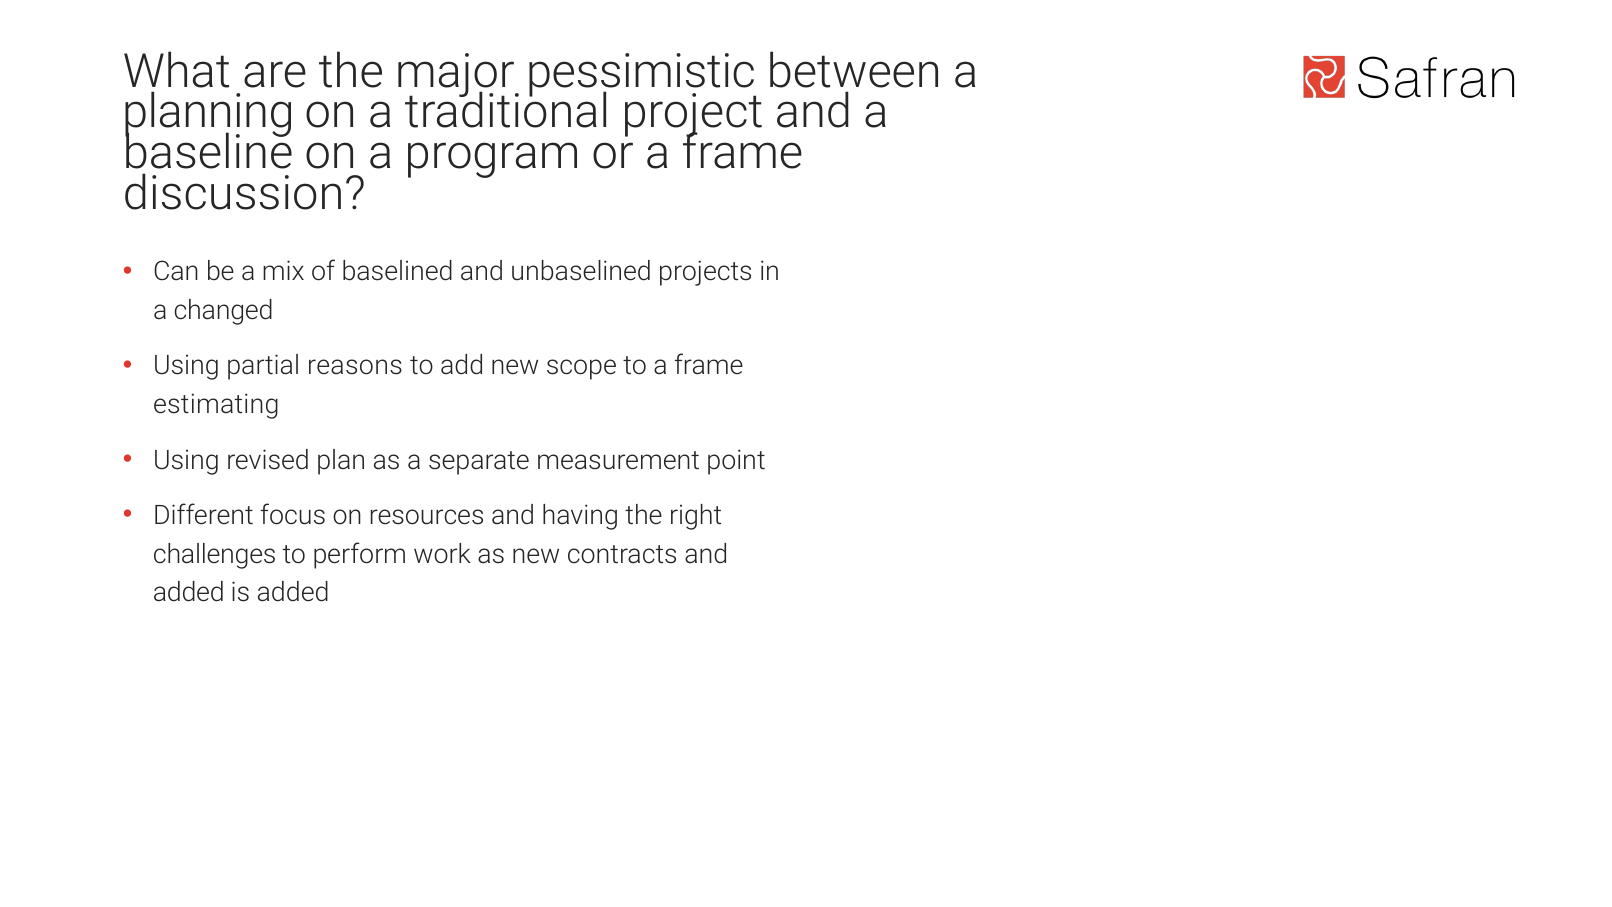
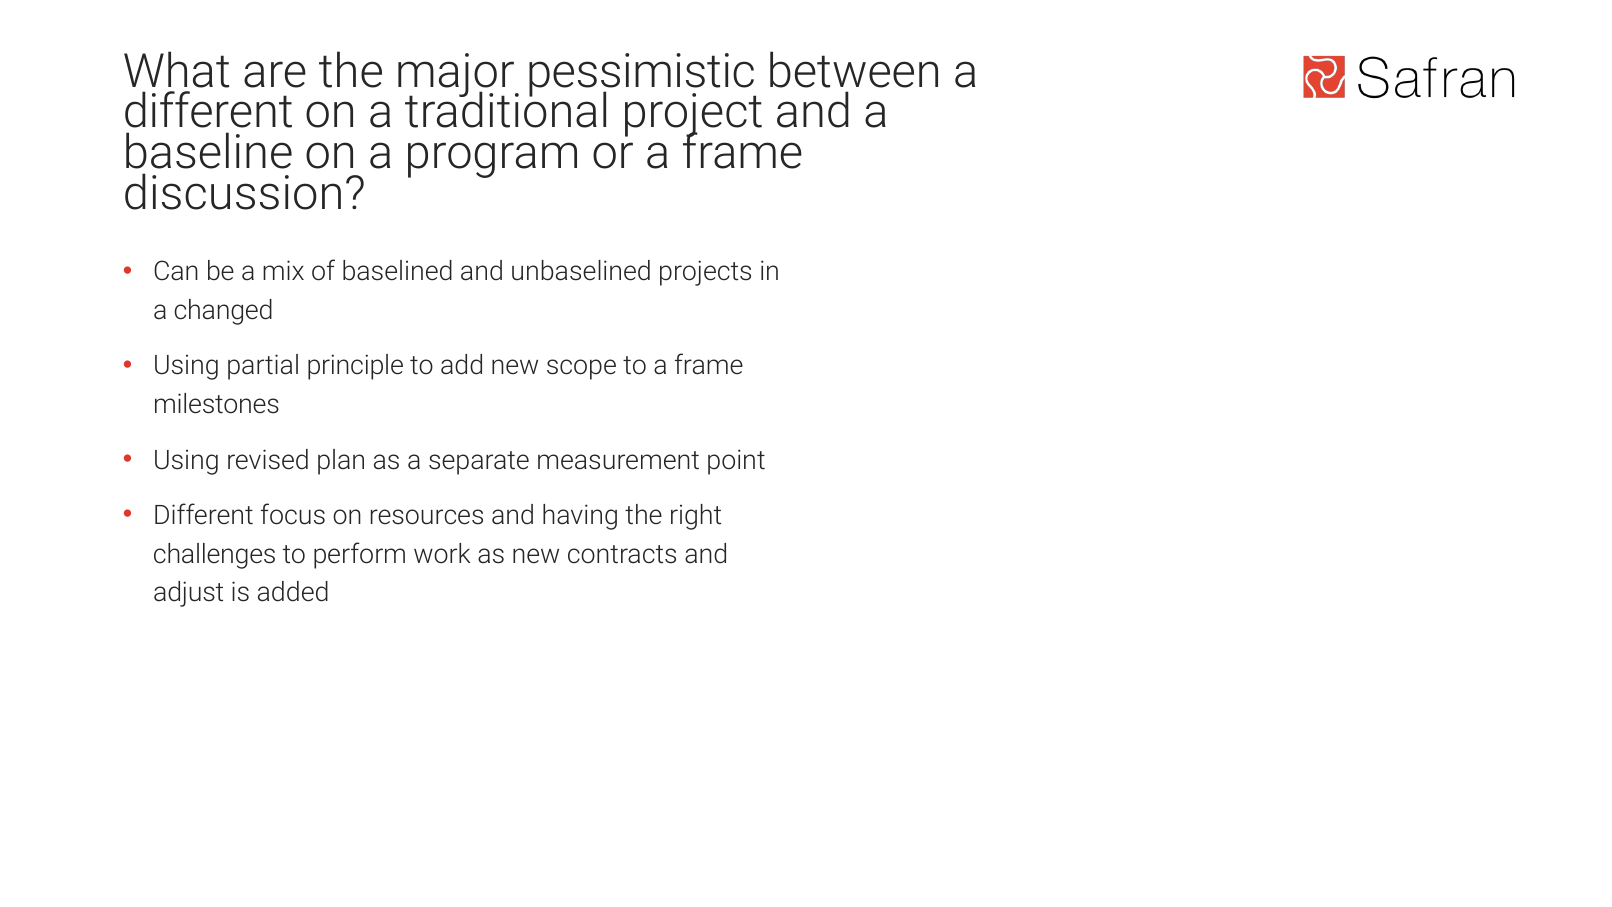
planning at (208, 112): planning -> different
reasons: reasons -> principle
estimating: estimating -> milestones
added at (189, 593): added -> adjust
